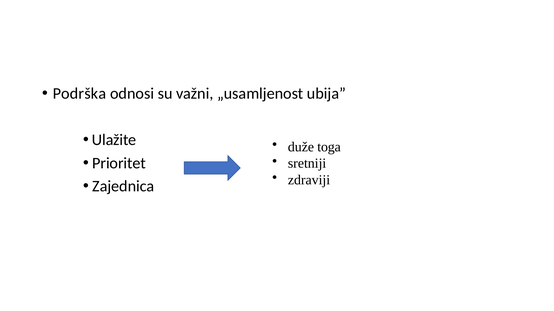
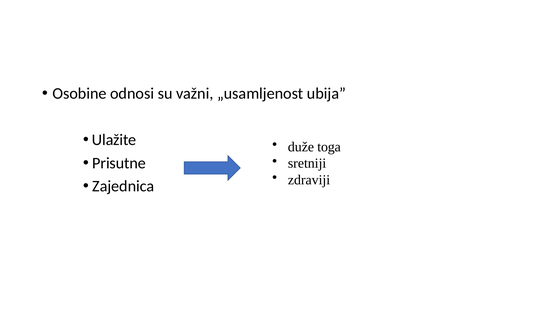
Podrška: Podrška -> Osobine
Prioritet: Prioritet -> Prisutne
